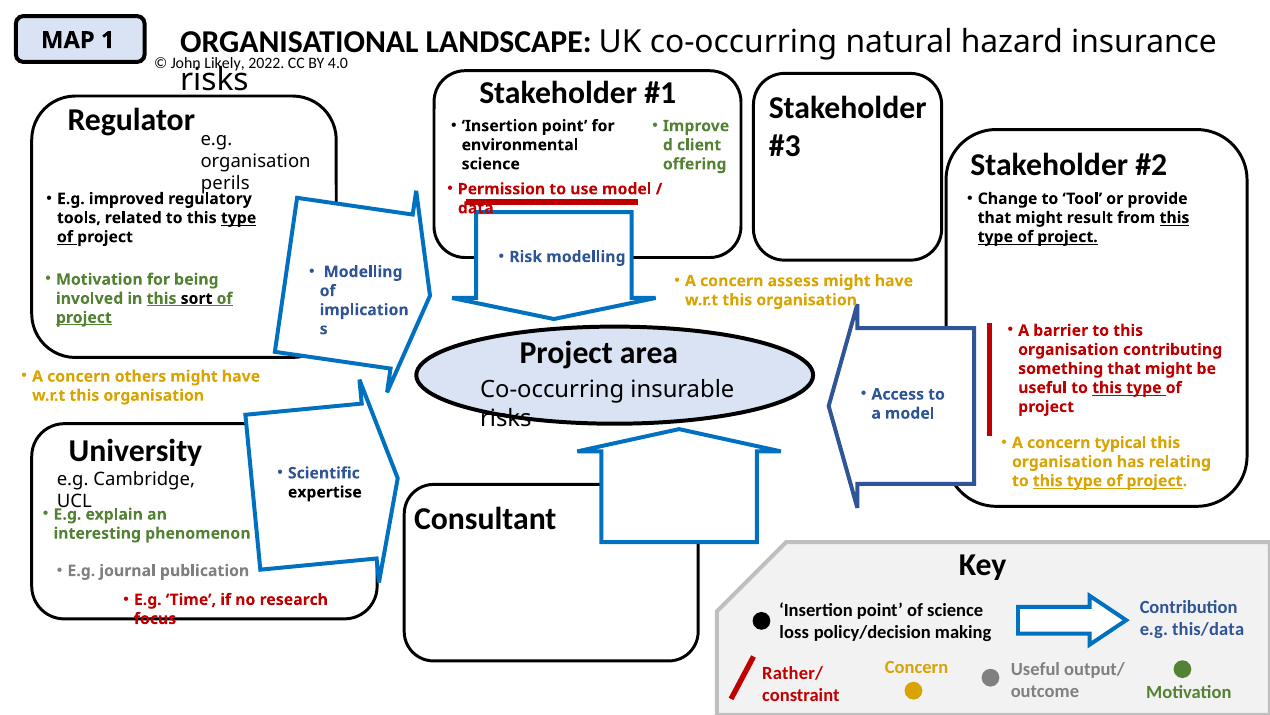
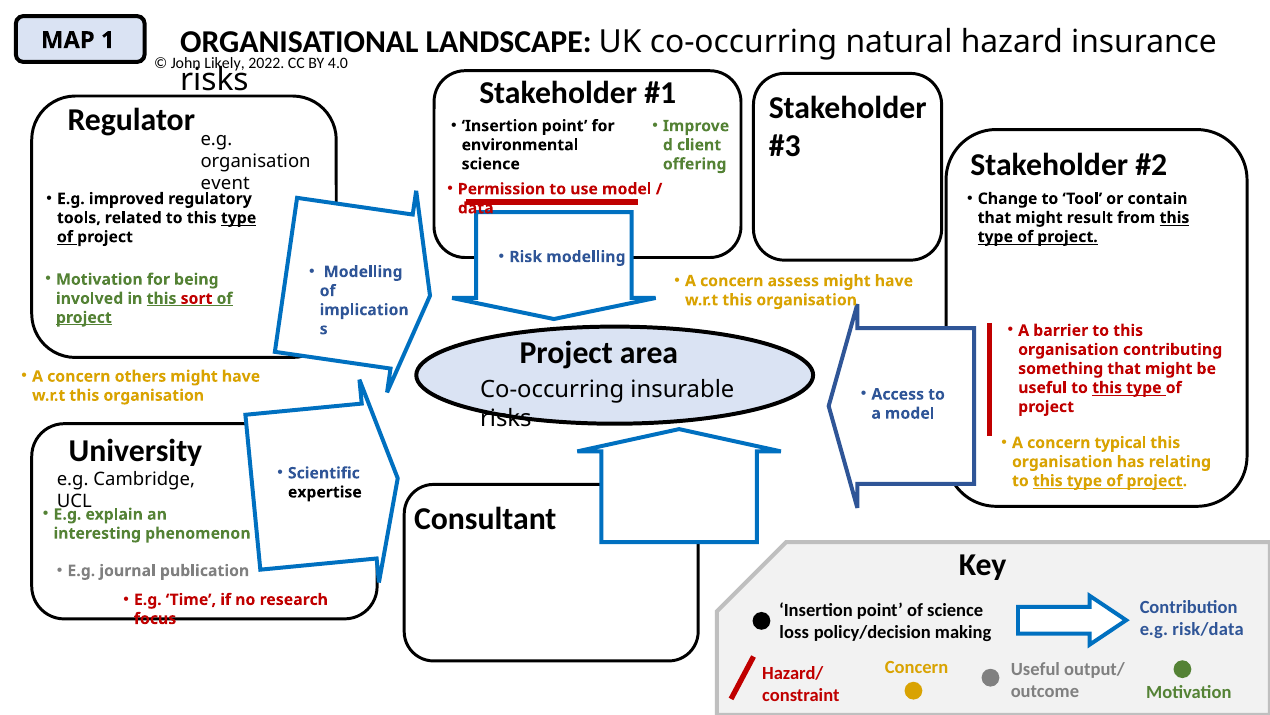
perils: perils -> event
provide: provide -> contain
sort colour: black -> red
this/data: this/data -> risk/data
Rather/: Rather/ -> Hazard/
